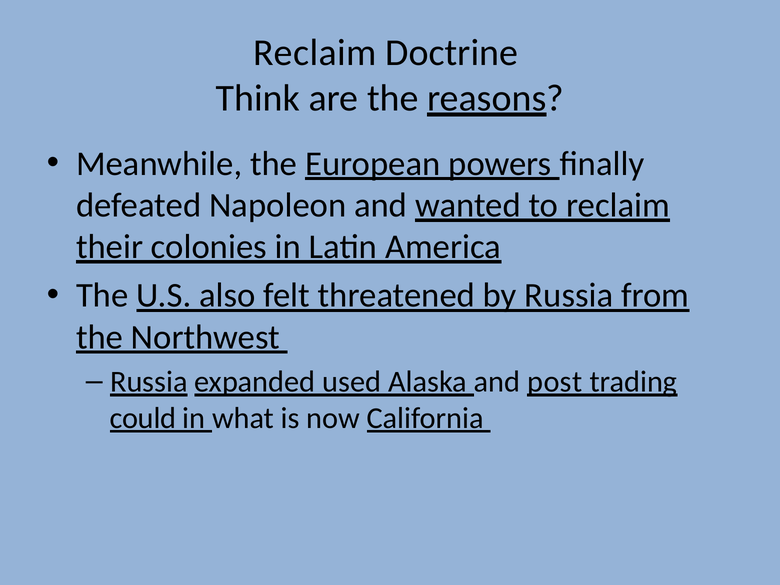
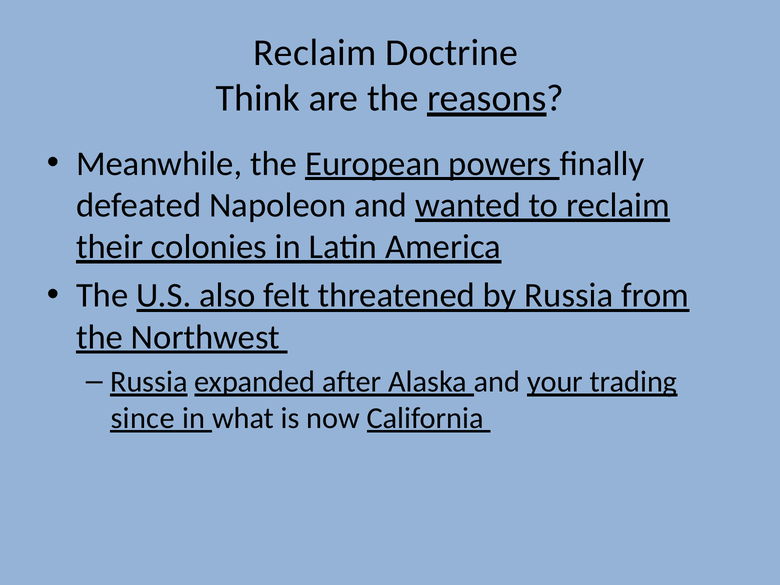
used: used -> after
post: post -> your
could: could -> since
